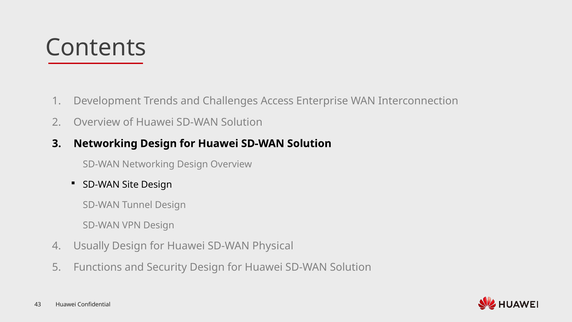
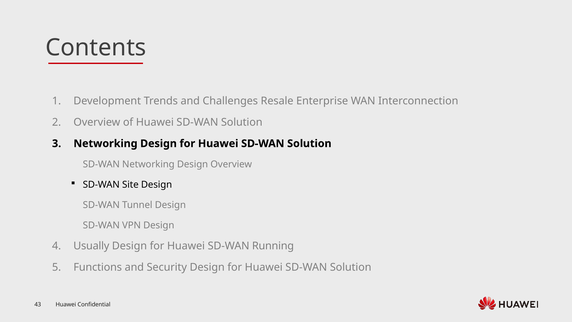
Access: Access -> Resale
Physical: Physical -> Running
